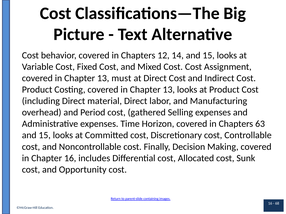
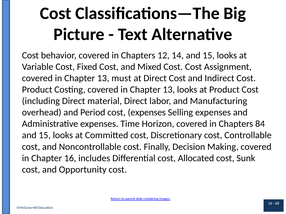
cost gathered: gathered -> expenses
63: 63 -> 84
